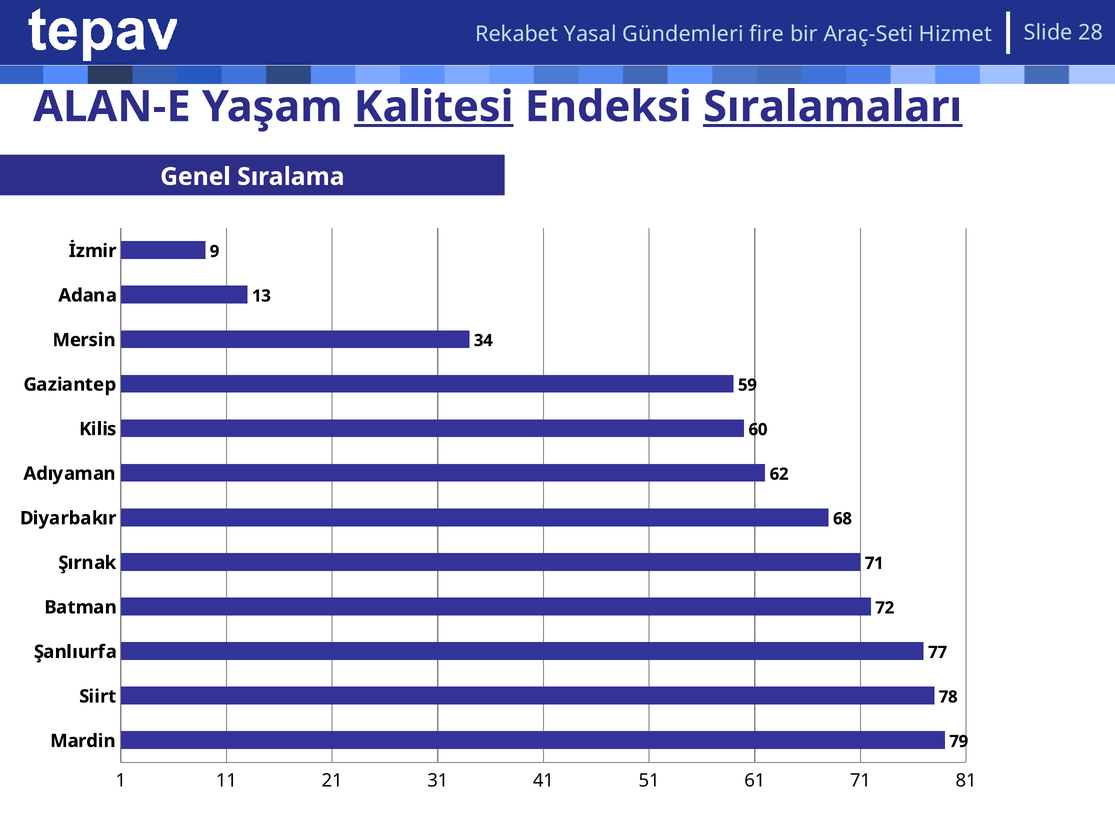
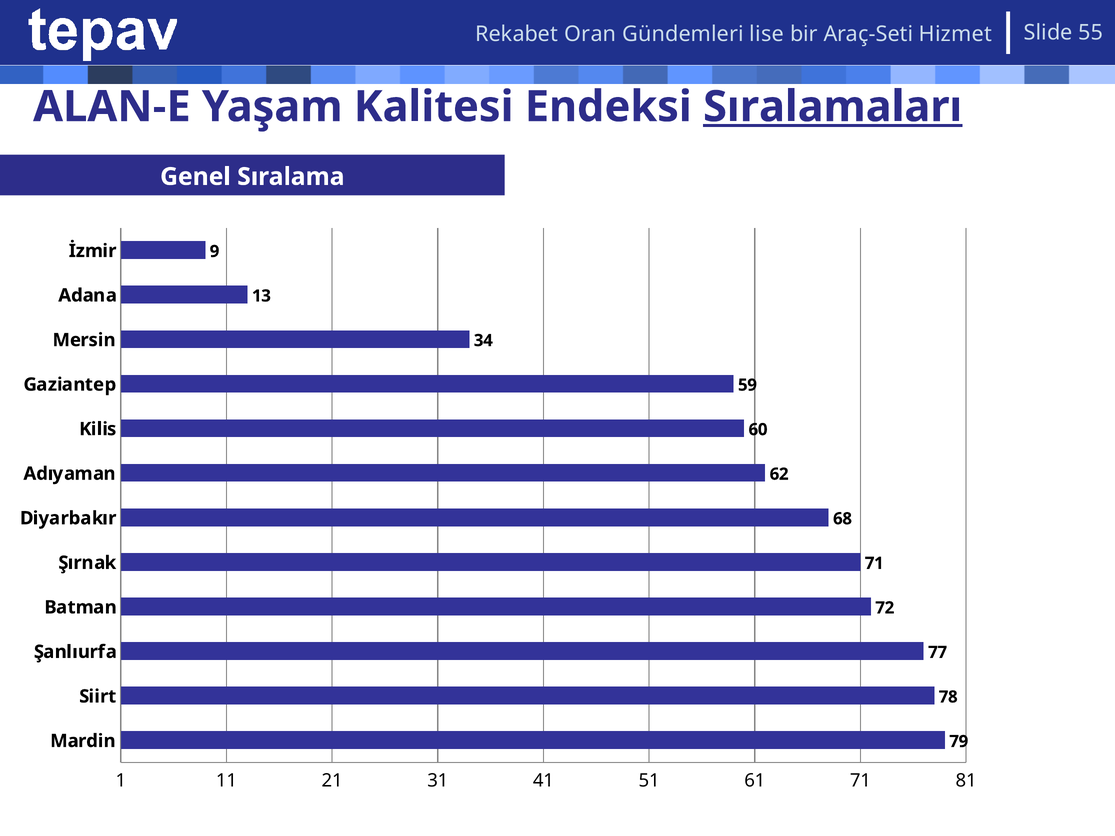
Yasal: Yasal -> Oran
fire: fire -> lise
28: 28 -> 55
Kalitesi underline: present -> none
